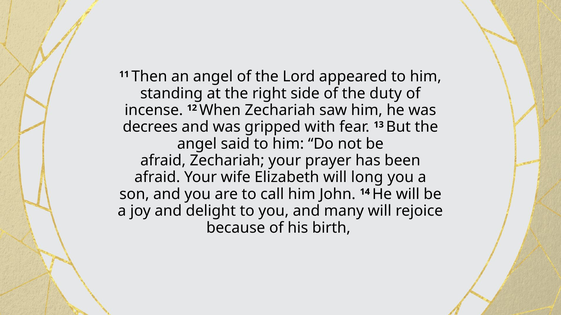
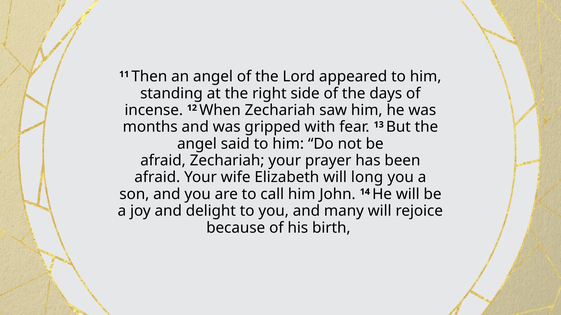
duty: duty -> days
decrees: decrees -> months
